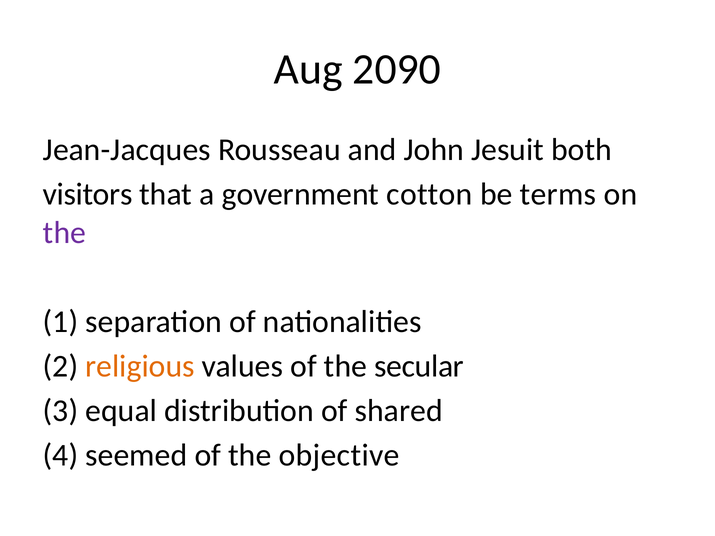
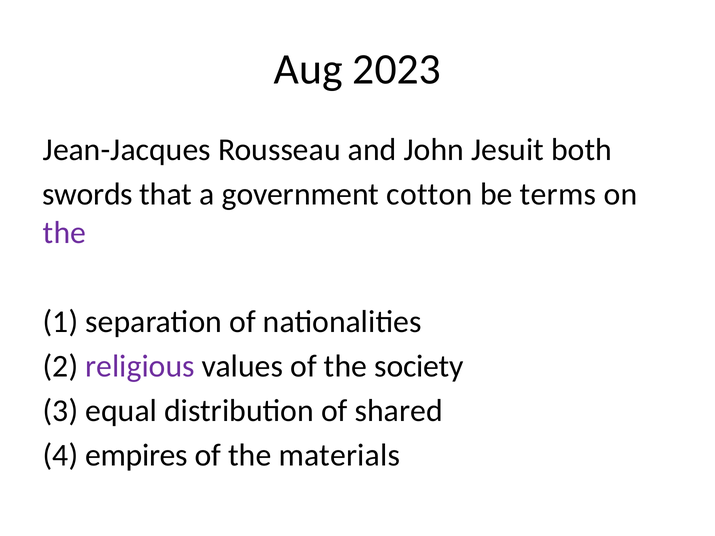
2090: 2090 -> 2023
visitors: visitors -> swords
religious colour: orange -> purple
secular: secular -> society
seemed: seemed -> empires
objective: objective -> materials
